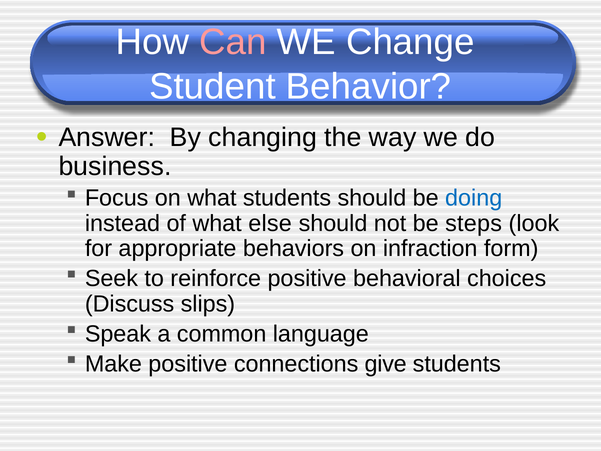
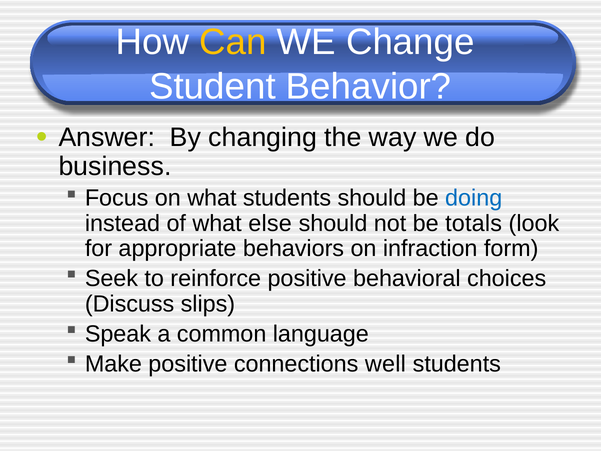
Can colour: pink -> yellow
steps: steps -> totals
give: give -> well
